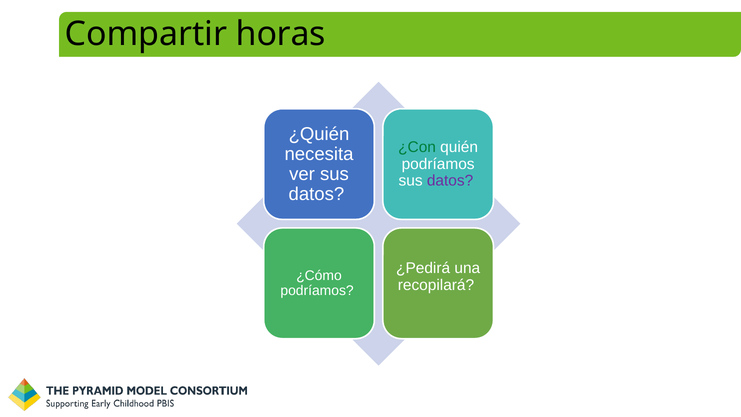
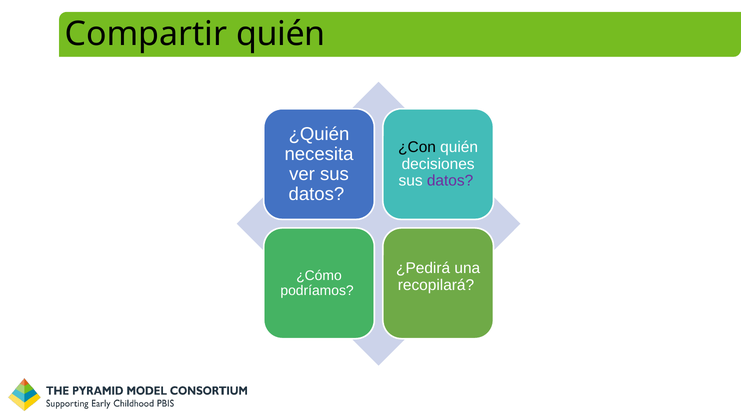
Compartir horas: horas -> quién
¿Con colour: green -> black
podríamos at (438, 164): podríamos -> decisiones
